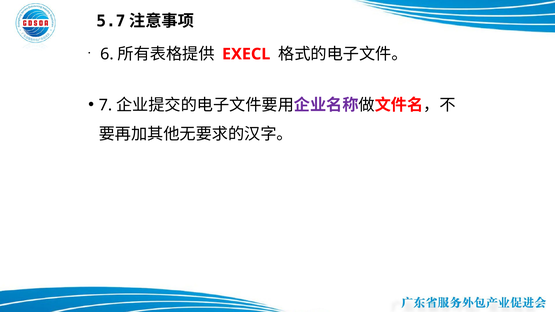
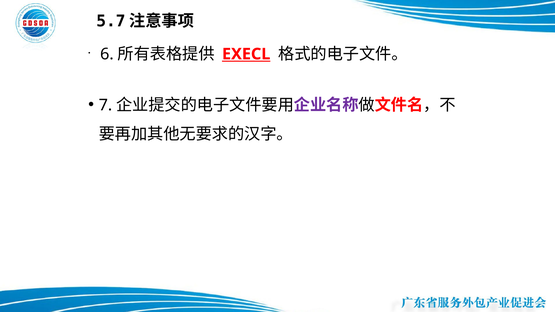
EXECL underline: none -> present
